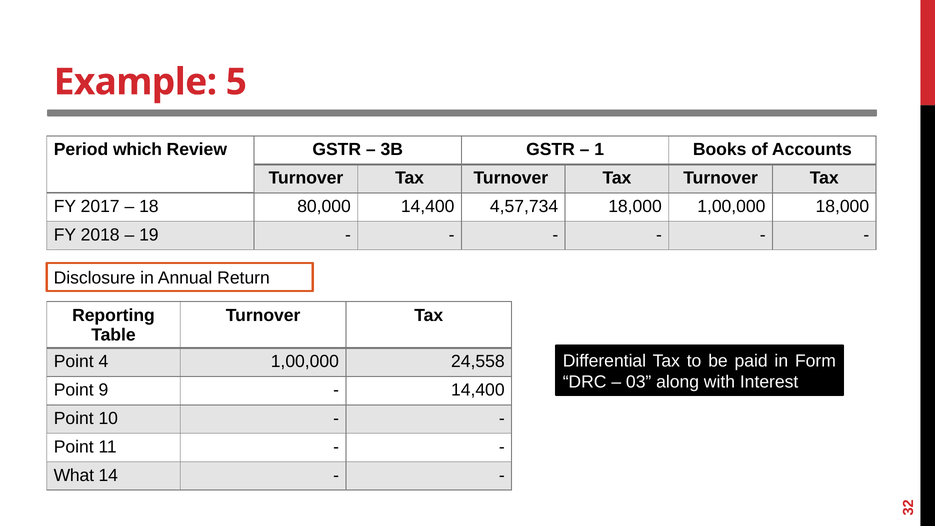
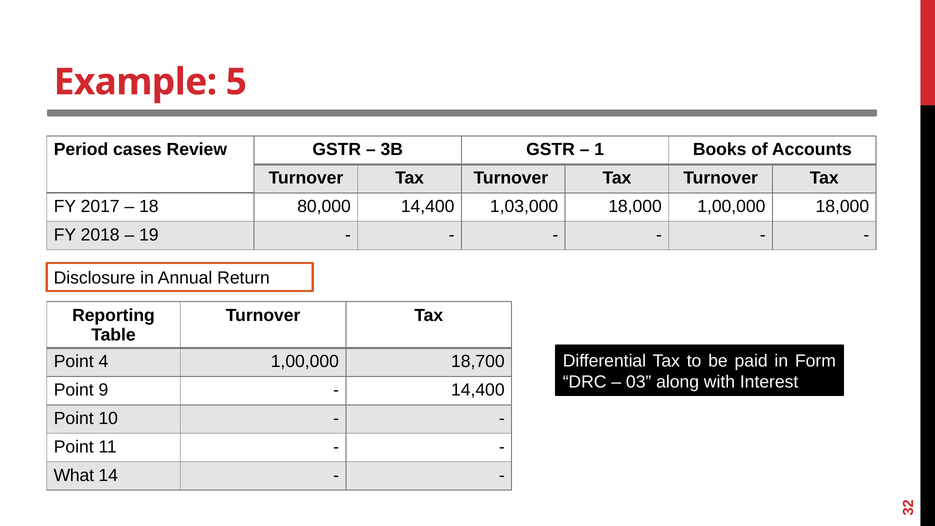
which: which -> cases
4,57,734: 4,57,734 -> 1,03,000
24,558: 24,558 -> 18,700
